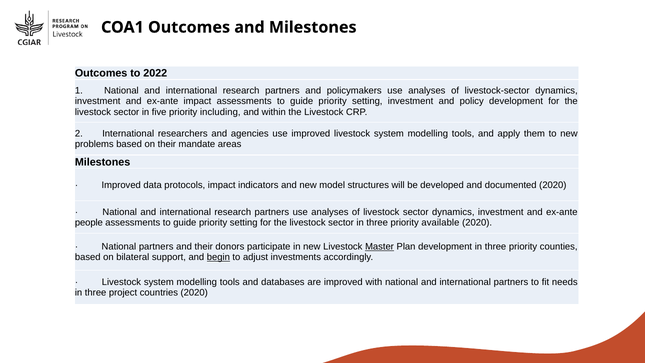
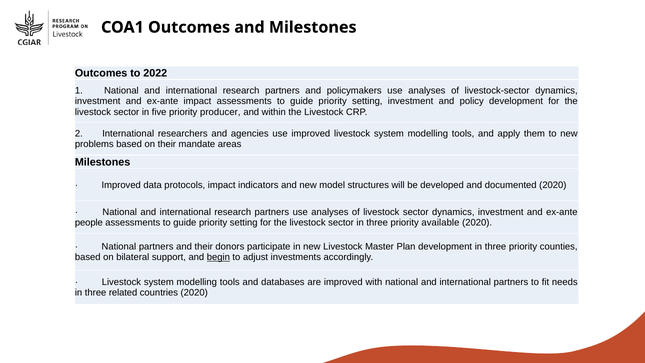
including: including -> producer
Master underline: present -> none
project: project -> related
